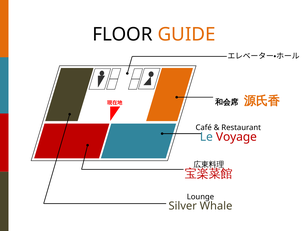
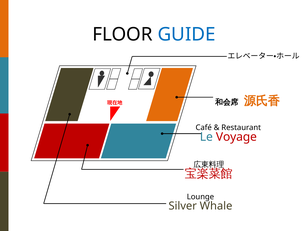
GUIDE colour: orange -> blue
